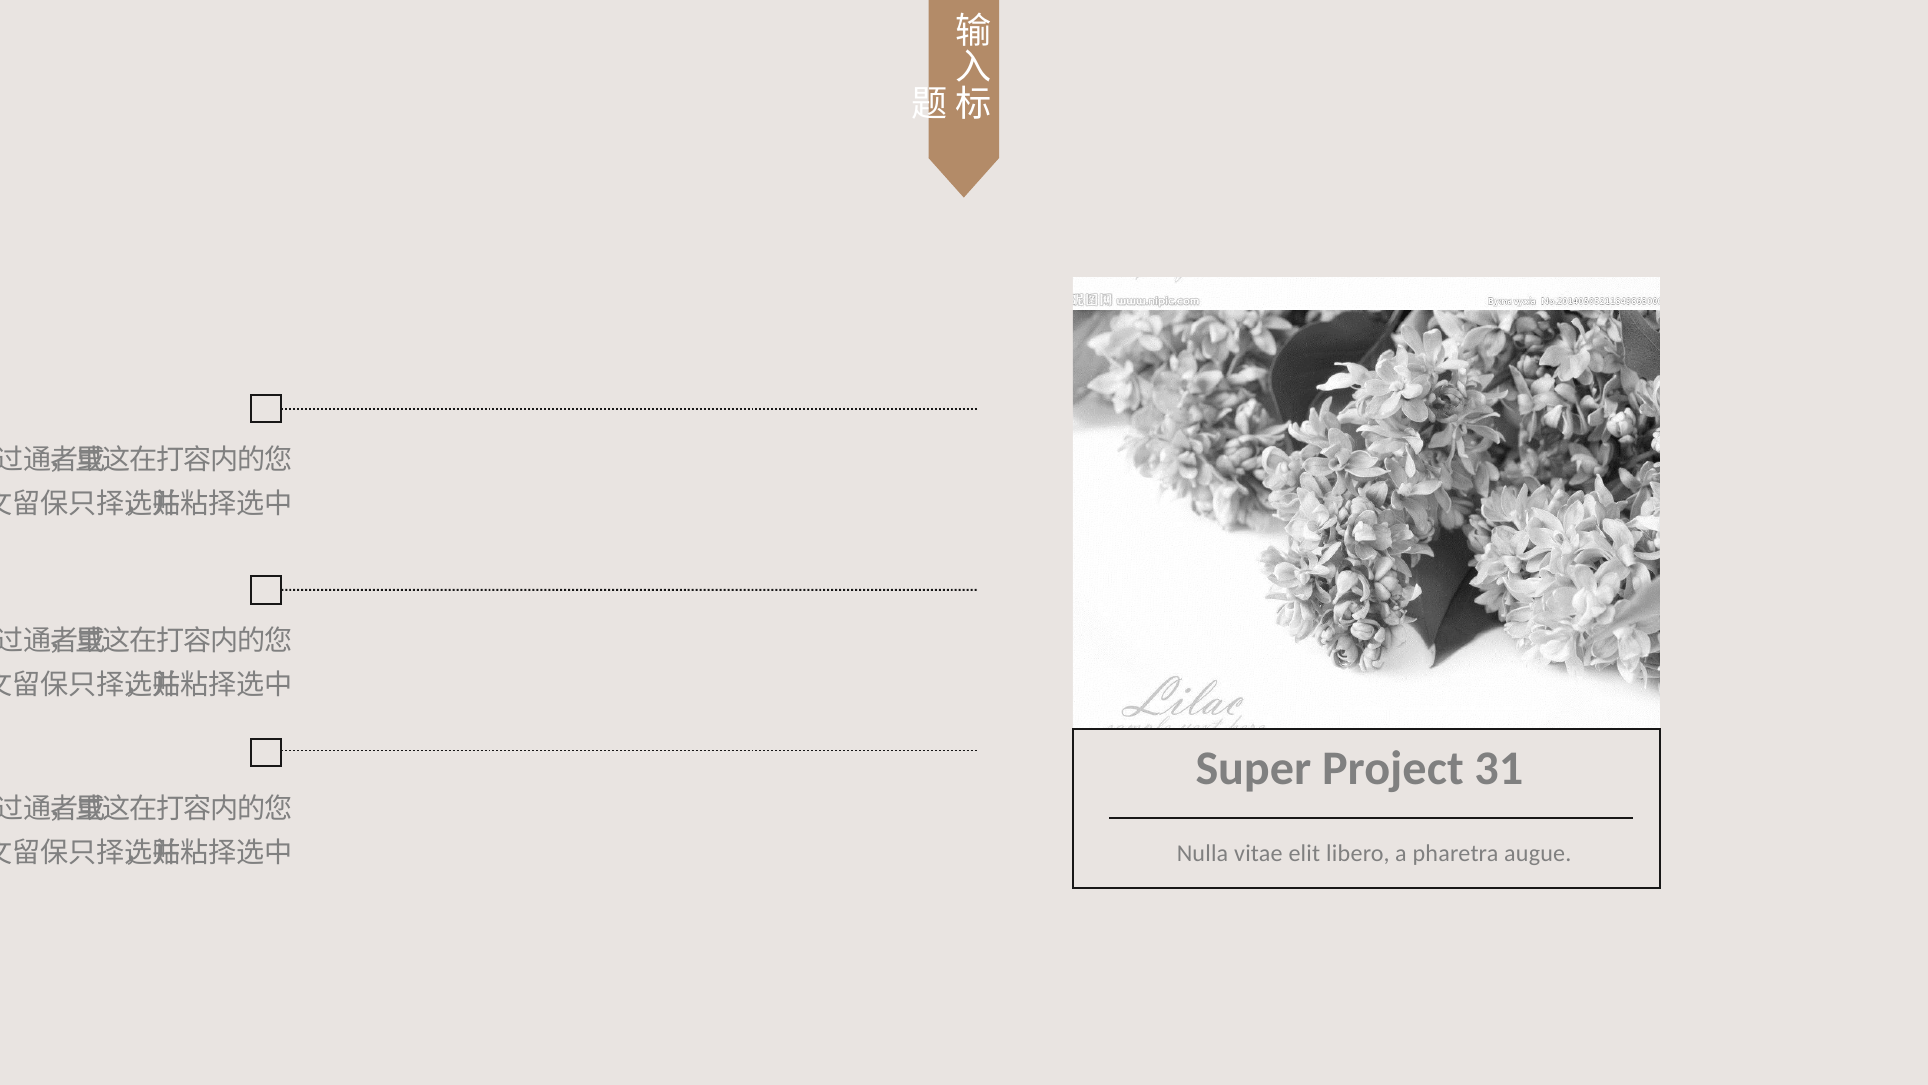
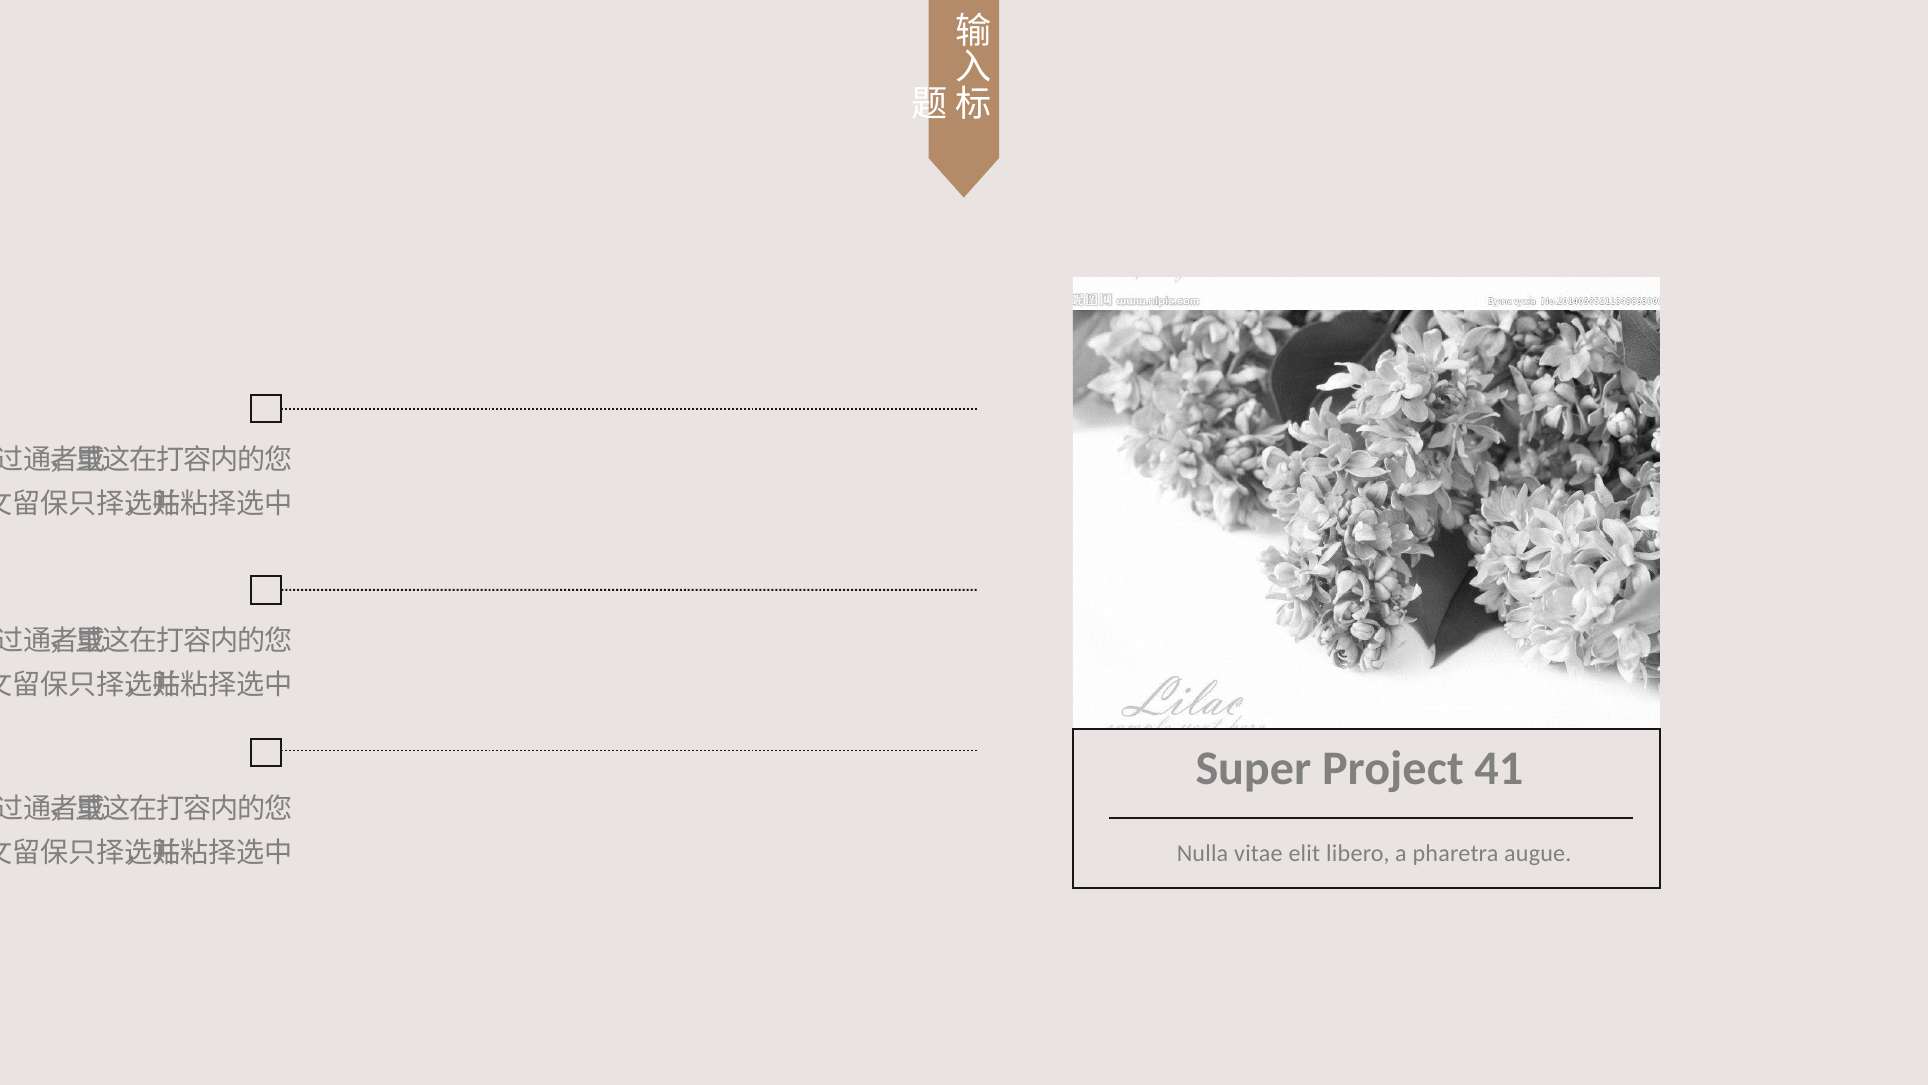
31: 31 -> 41
